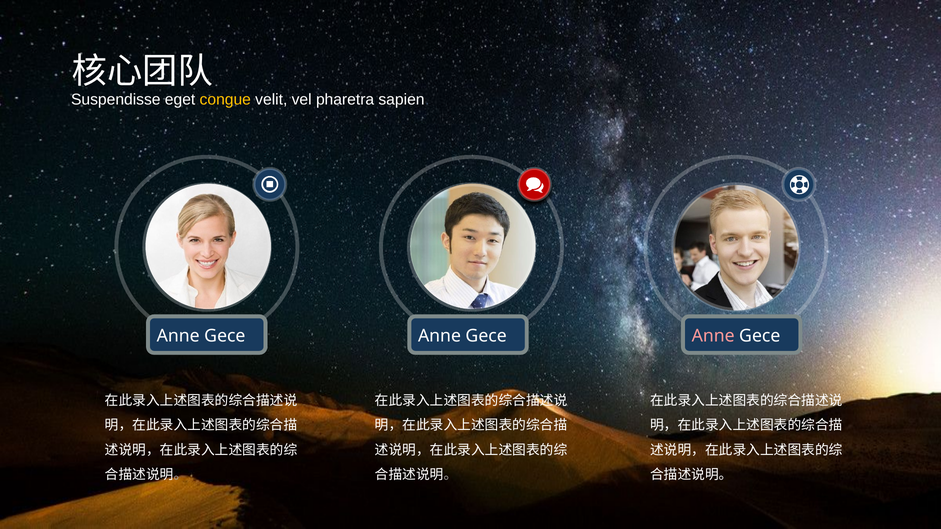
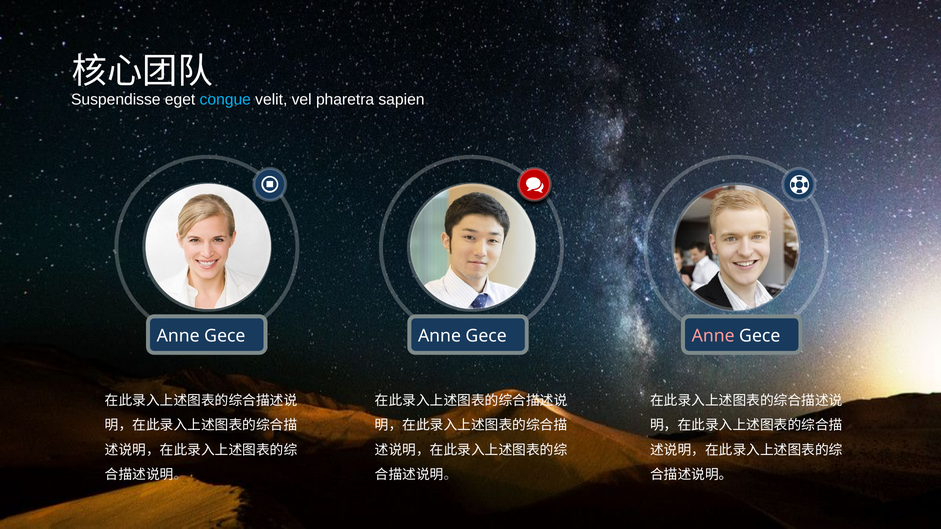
congue colour: yellow -> light blue
